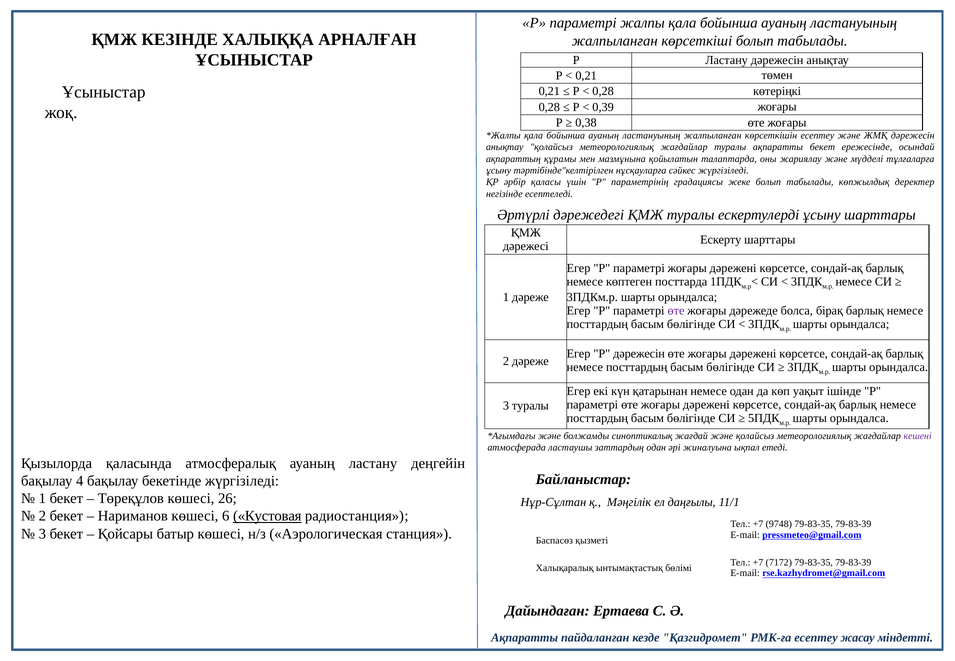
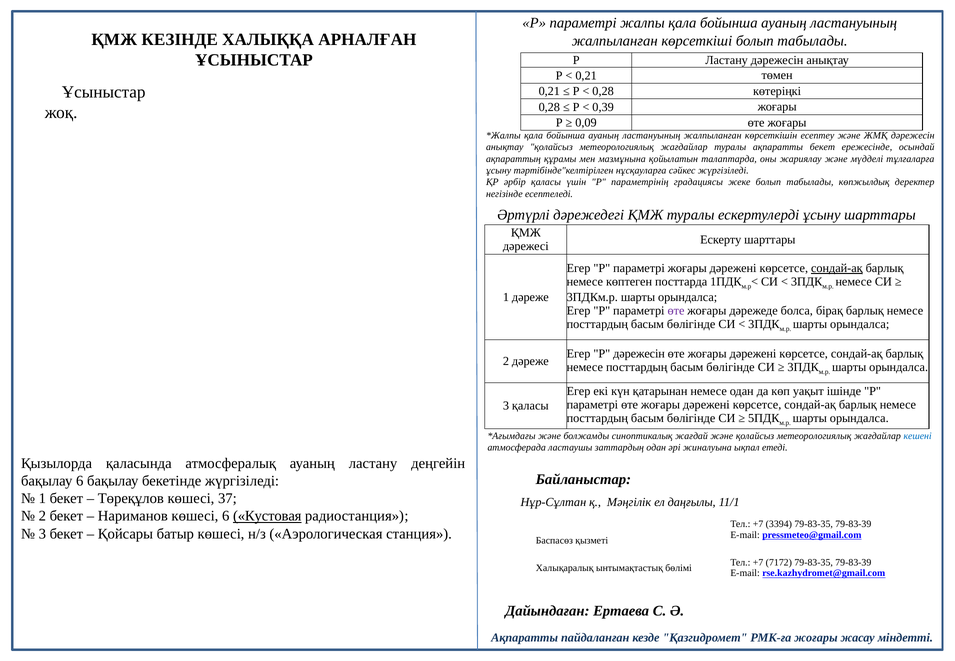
0,38: 0,38 -> 0,09
сондай-ақ at (837, 268) underline: none -> present
3 туралы: туралы -> қаласы
кешені colour: purple -> blue
бақылау 4: 4 -> 6
26: 26 -> 37
9748: 9748 -> 3394
РМК-ға есептеу: есептеу -> жоғары
